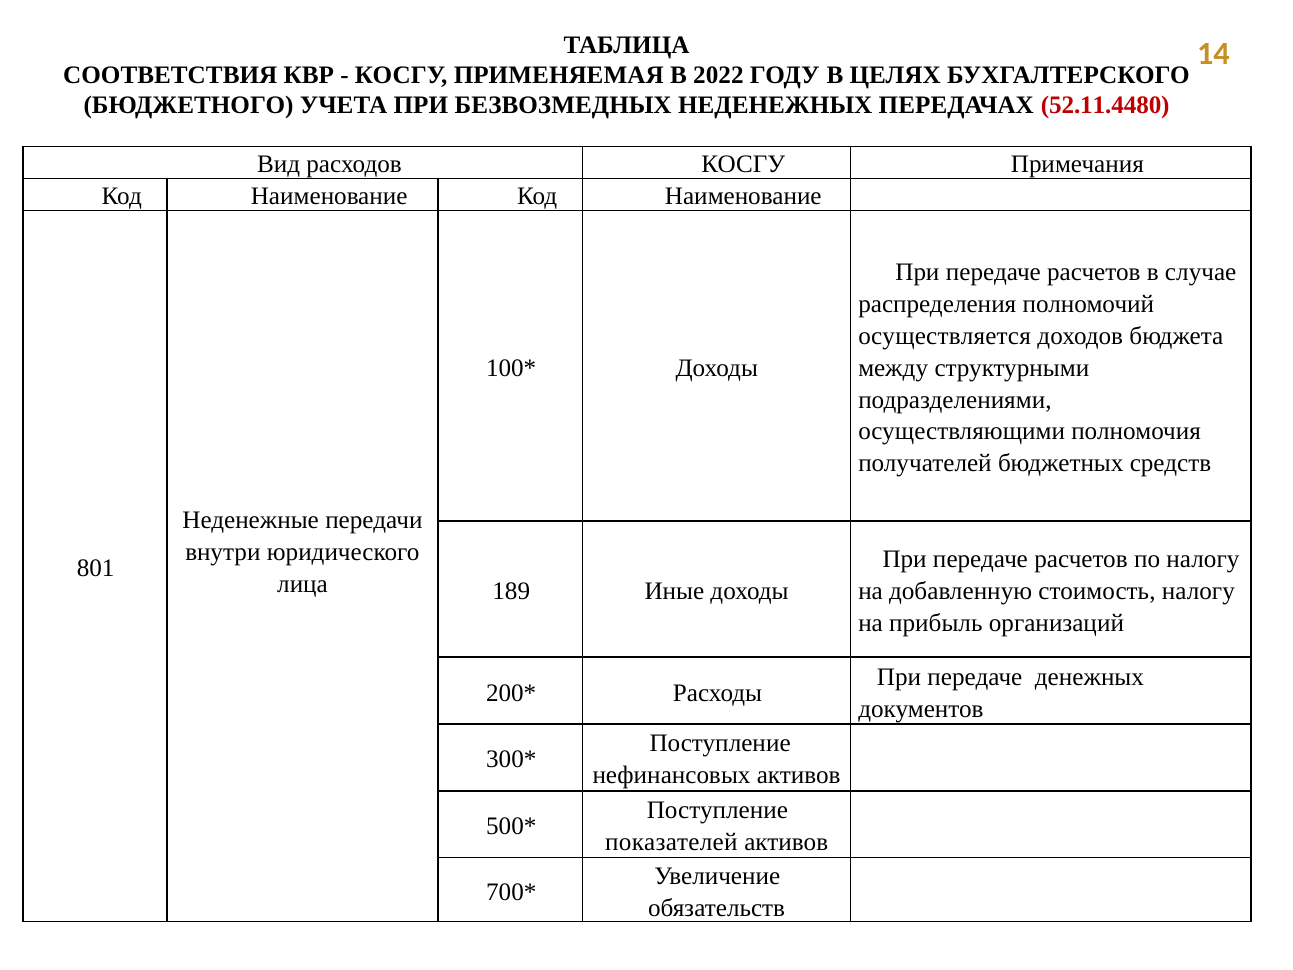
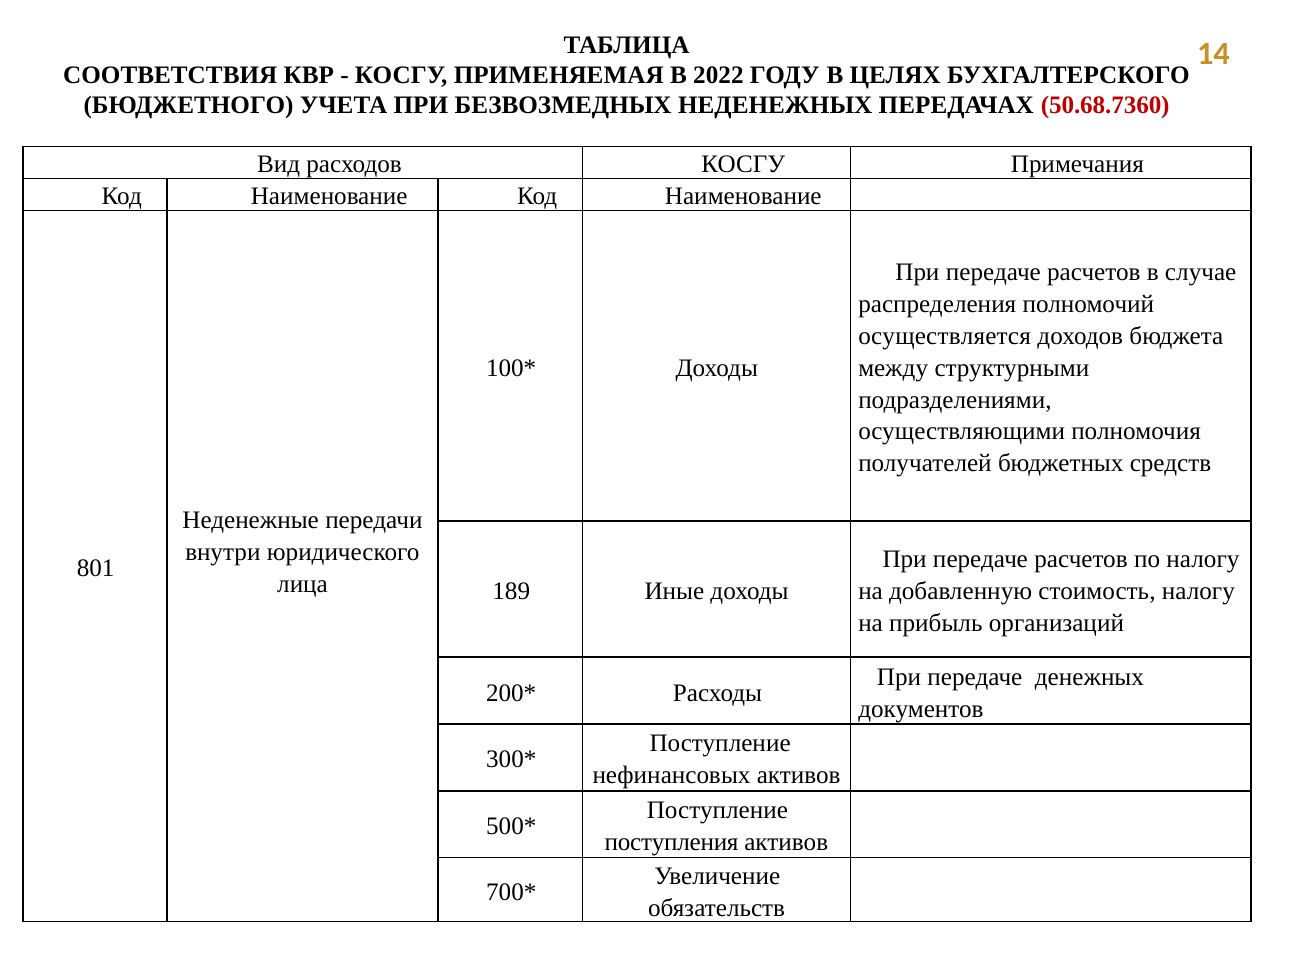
52.11.4480: 52.11.4480 -> 50.68.7360
показателей: показателей -> поступления
